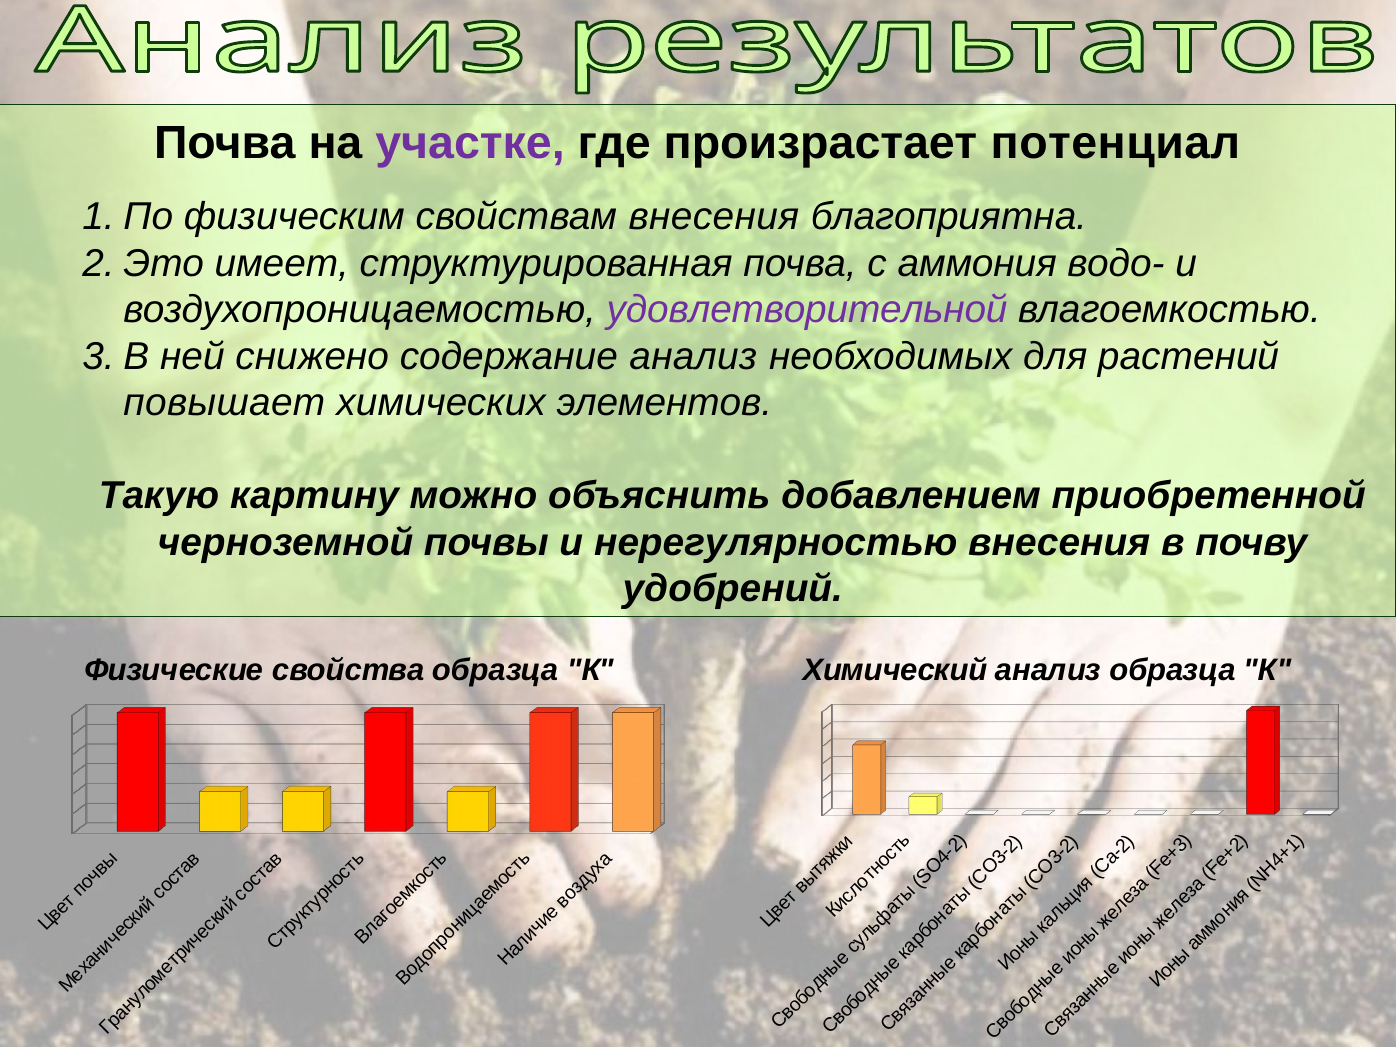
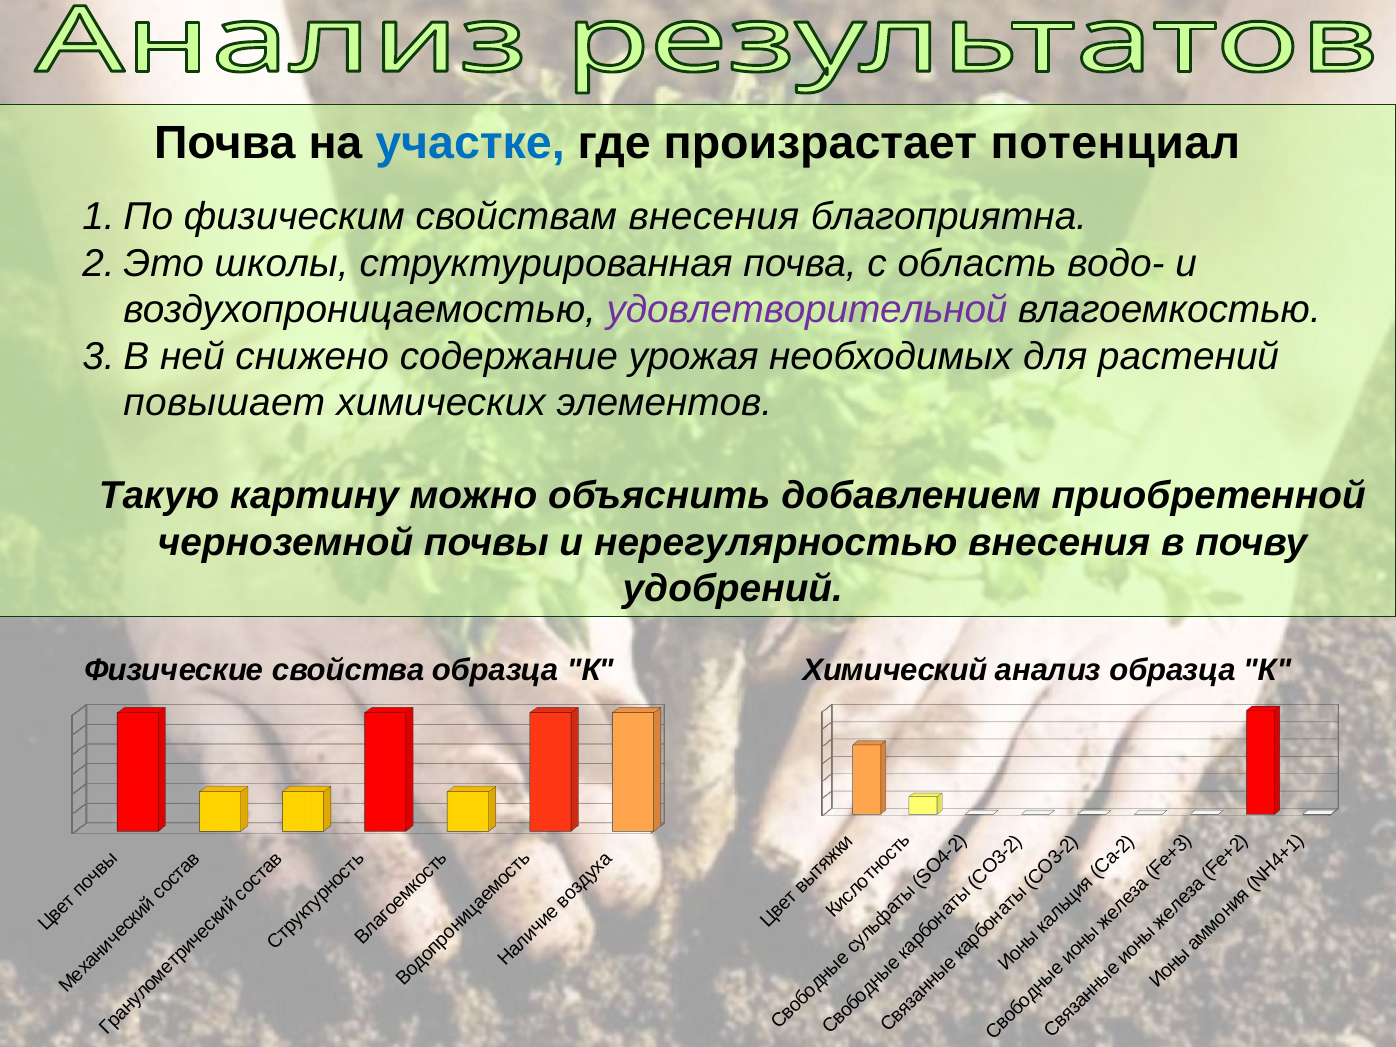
участке colour: purple -> blue
имеет: имеет -> школы
аммония: аммония -> область
содержание анализ: анализ -> урожая
